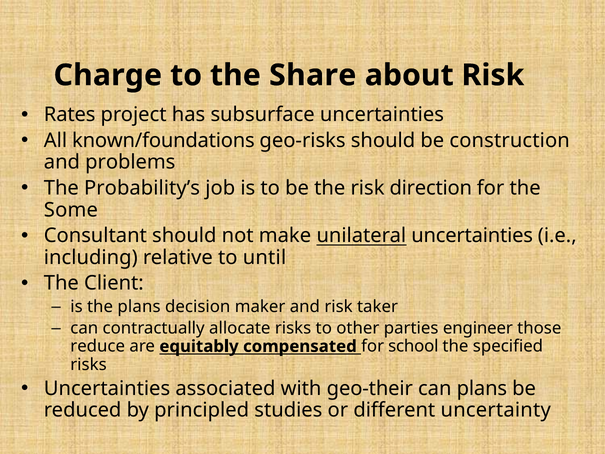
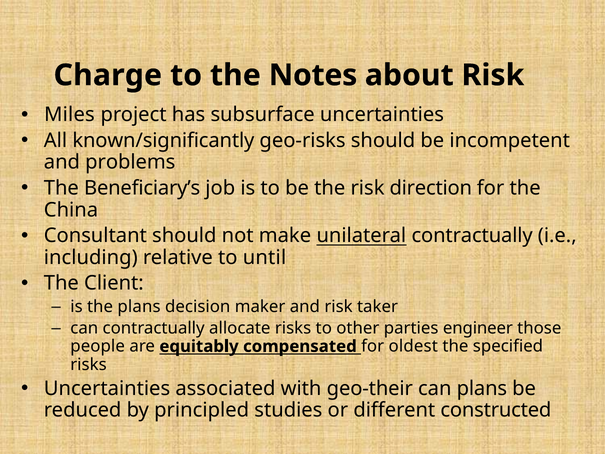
Share: Share -> Notes
Rates: Rates -> Miles
known/foundations: known/foundations -> known/significantly
construction: construction -> incompetent
Probability’s: Probability’s -> Beneficiary’s
Some: Some -> China
unilateral uncertainties: uncertainties -> contractually
reduce: reduce -> people
school: school -> oldest
uncertainty: uncertainty -> constructed
